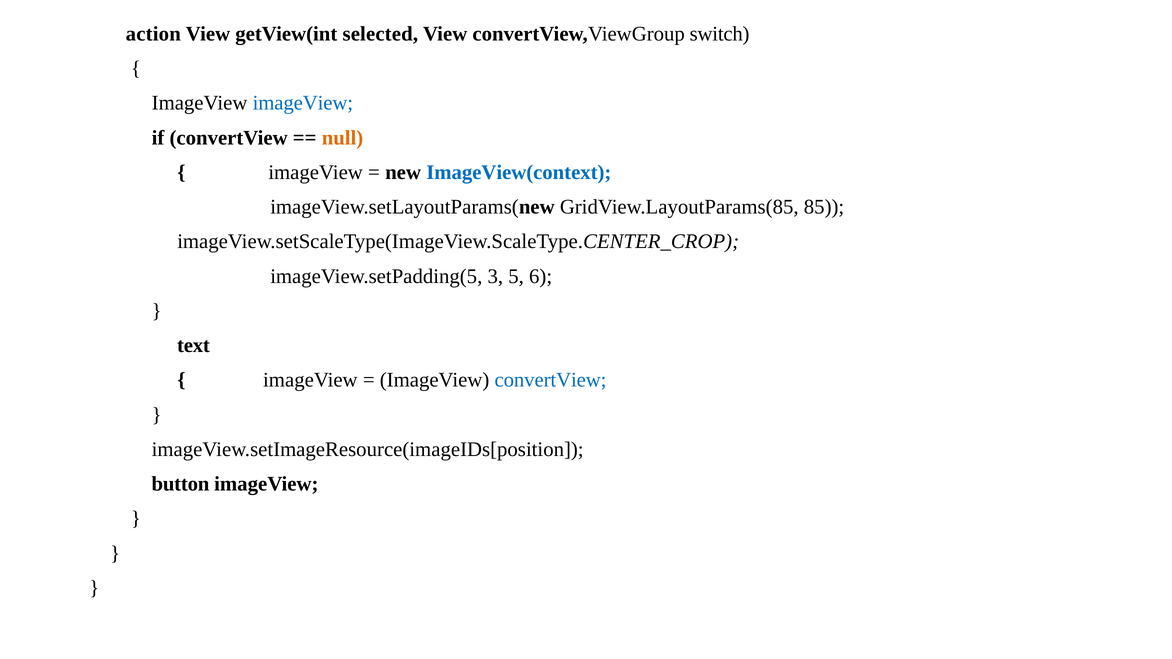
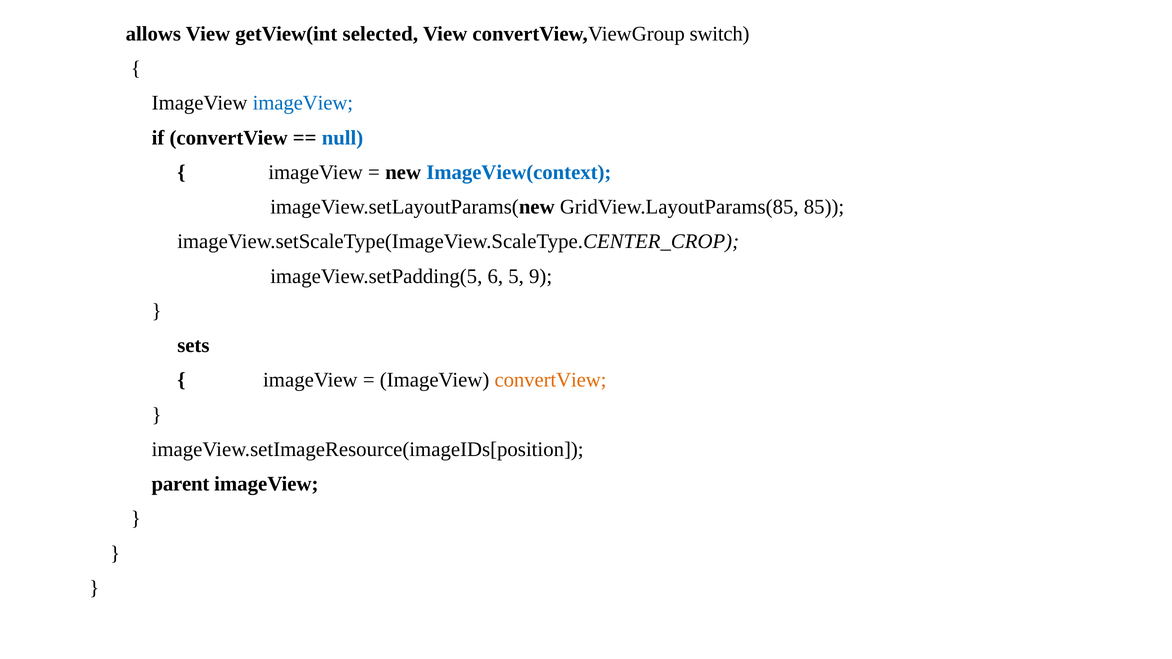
action: action -> allows
null colour: orange -> blue
3: 3 -> 6
6: 6 -> 9
text: text -> sets
convertView at (551, 380) colour: blue -> orange
button: button -> parent
